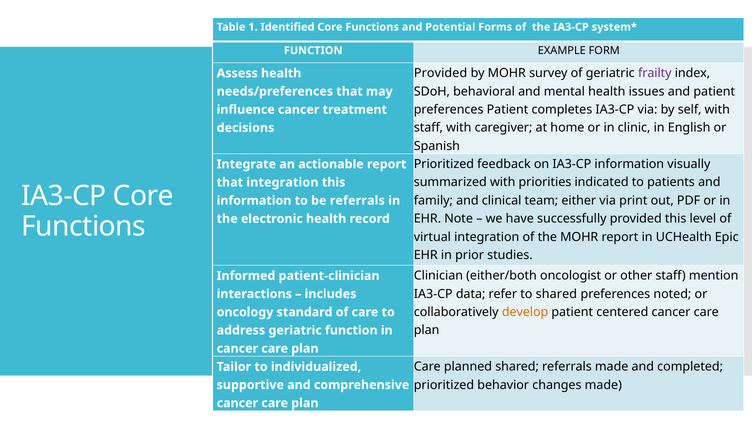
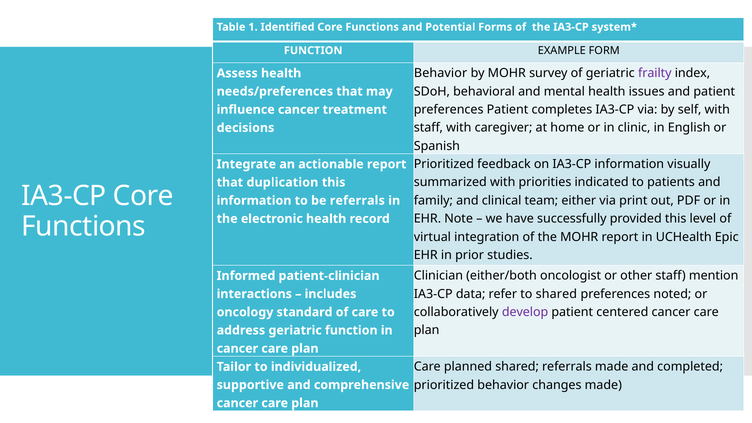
Provided at (441, 73): Provided -> Behavior
that integration: integration -> duplication
develop colour: orange -> purple
